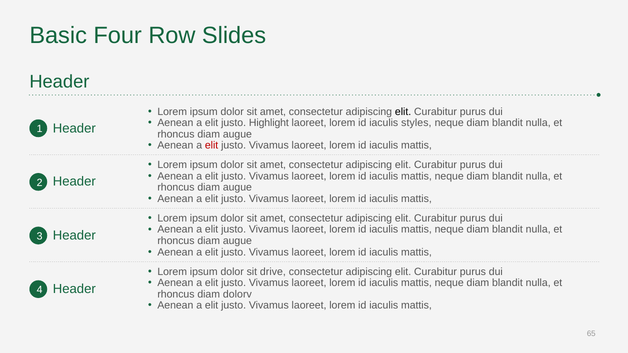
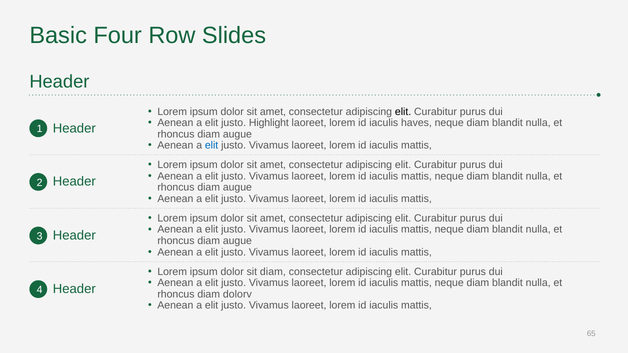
styles: styles -> haves
elit at (212, 146) colour: red -> blue
sit drive: drive -> diam
